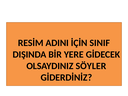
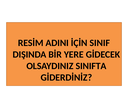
SÖYLER: SÖYLER -> SINIFTA
